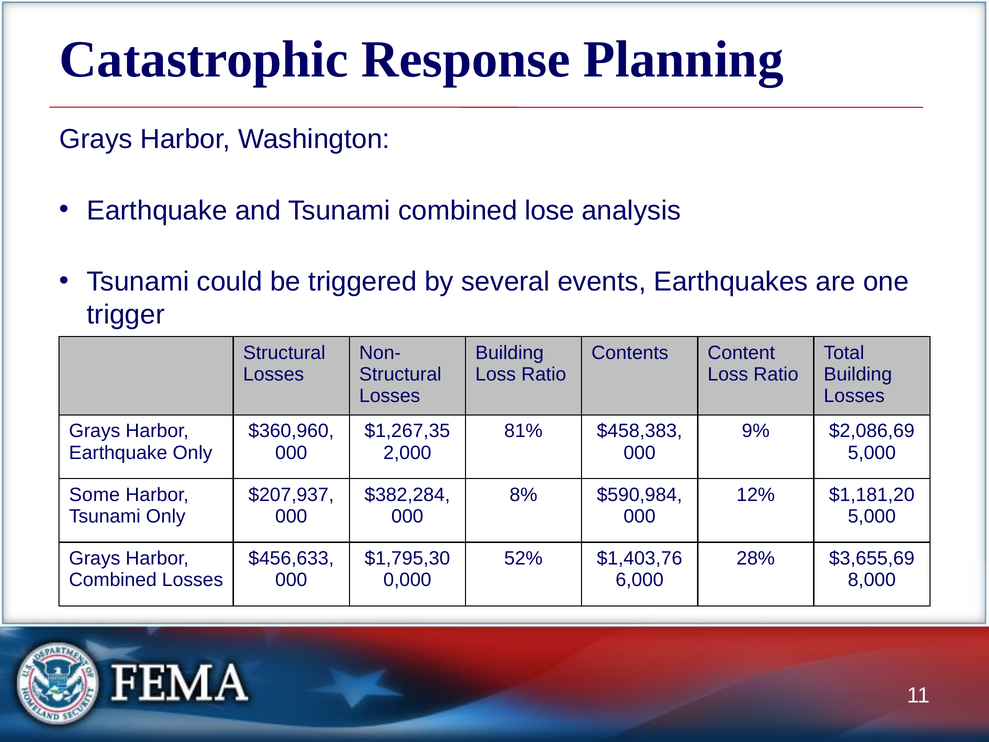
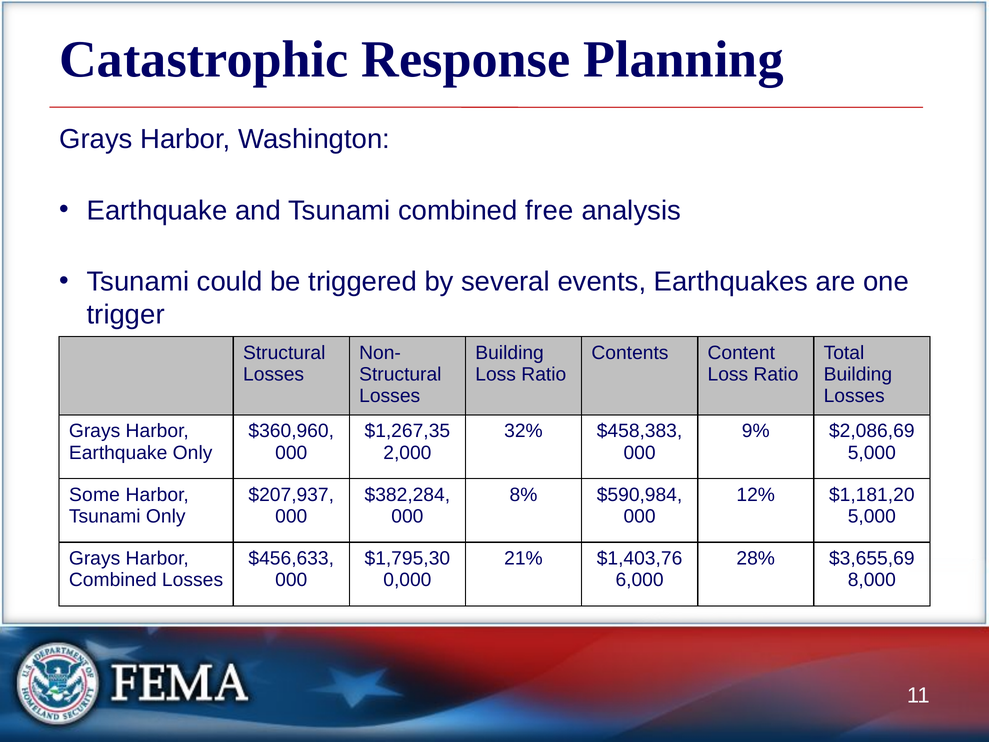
lose: lose -> free
81%: 81% -> 32%
52%: 52% -> 21%
